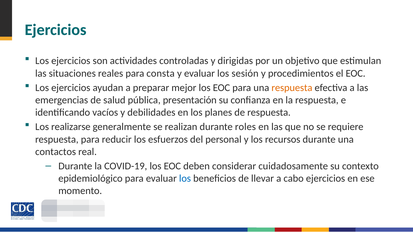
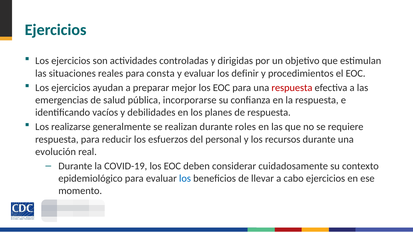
sesión: sesión -> definir
respuesta at (292, 88) colour: orange -> red
presentación: presentación -> incorporarse
contactos: contactos -> evolución
